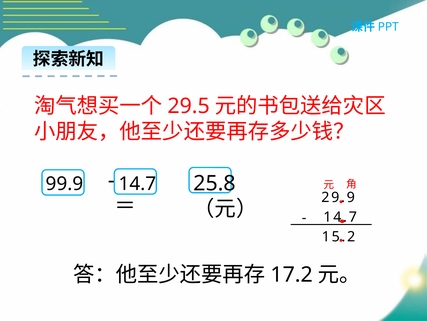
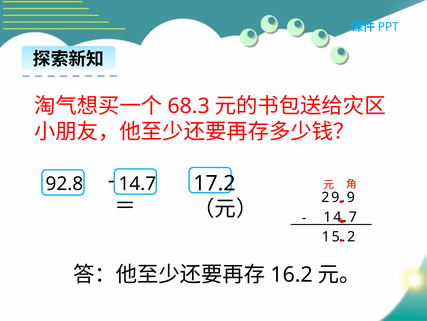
29.5: 29.5 -> 68.3
25.8: 25.8 -> 17.2
99.9: 99.9 -> 92.8
17.2: 17.2 -> 16.2
